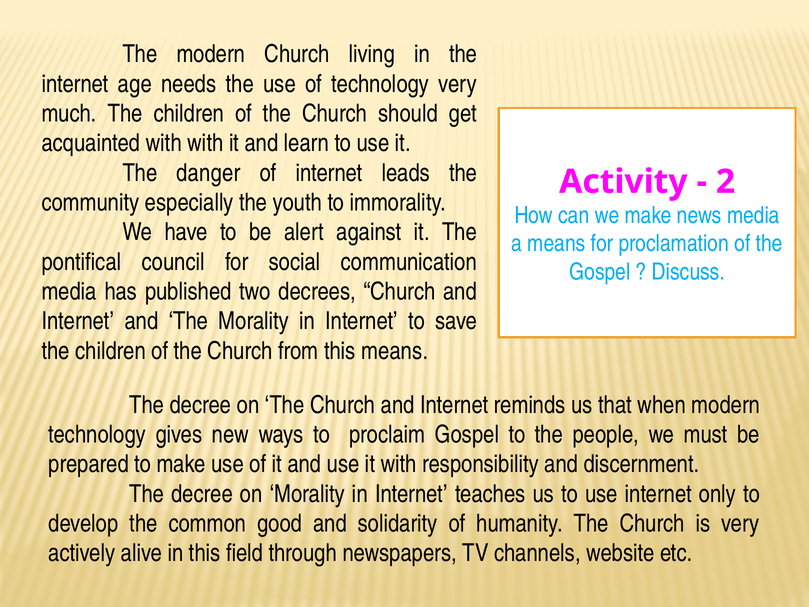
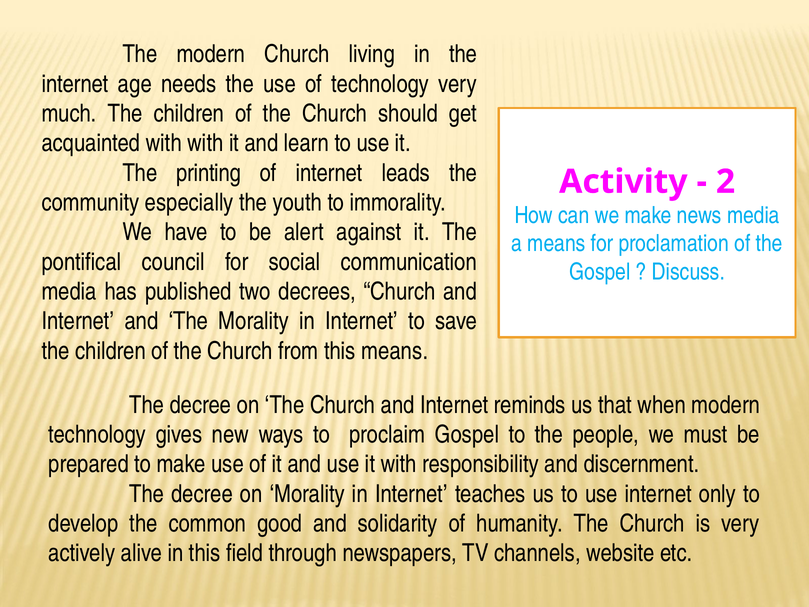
danger: danger -> printing
